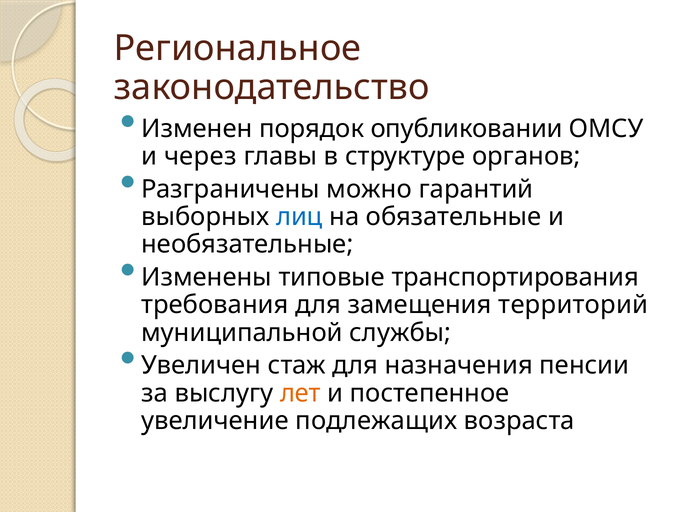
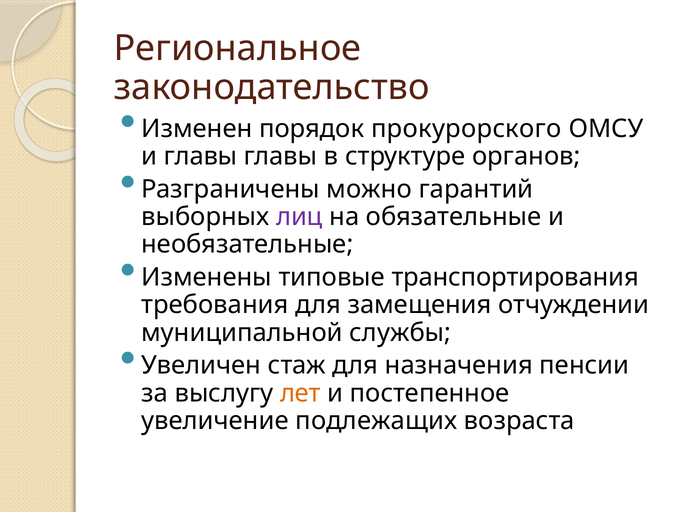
опубликовании: опубликовании -> прокурорского
и через: через -> главы
лиц colour: blue -> purple
территорий: территорий -> отчуждении
